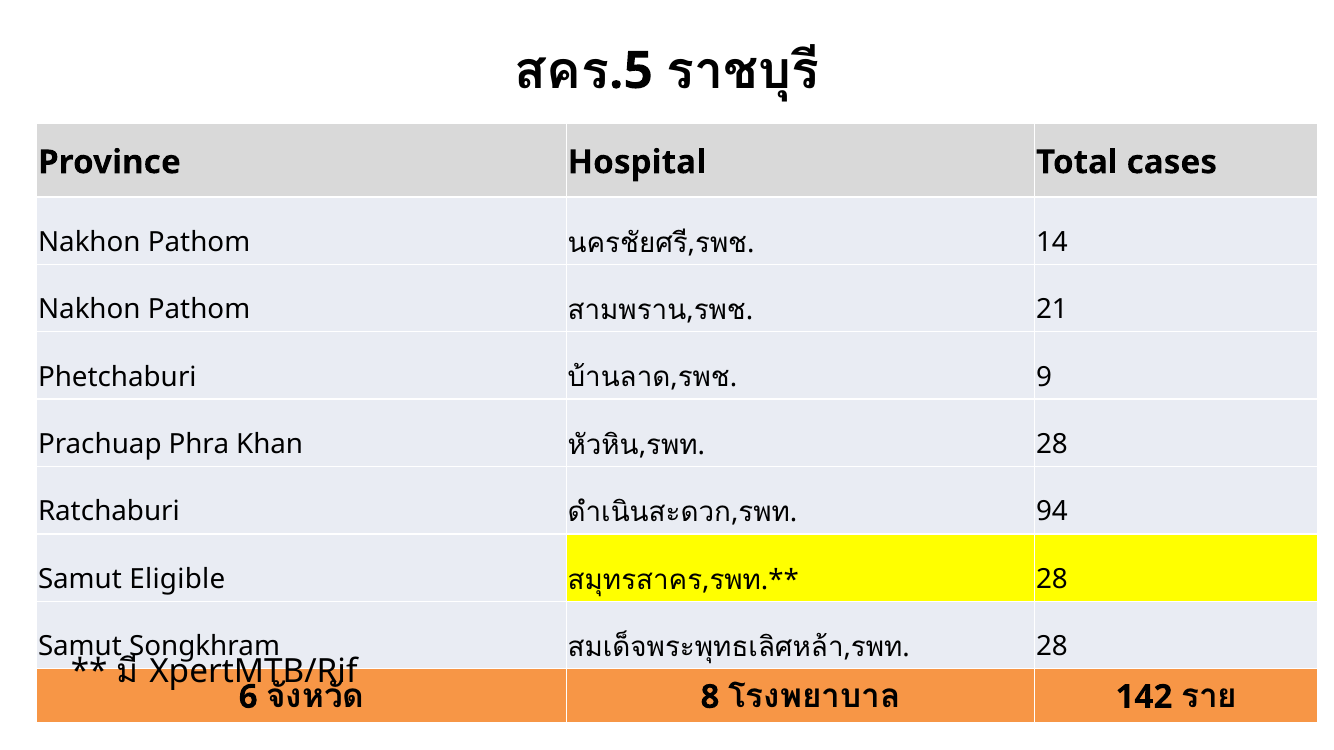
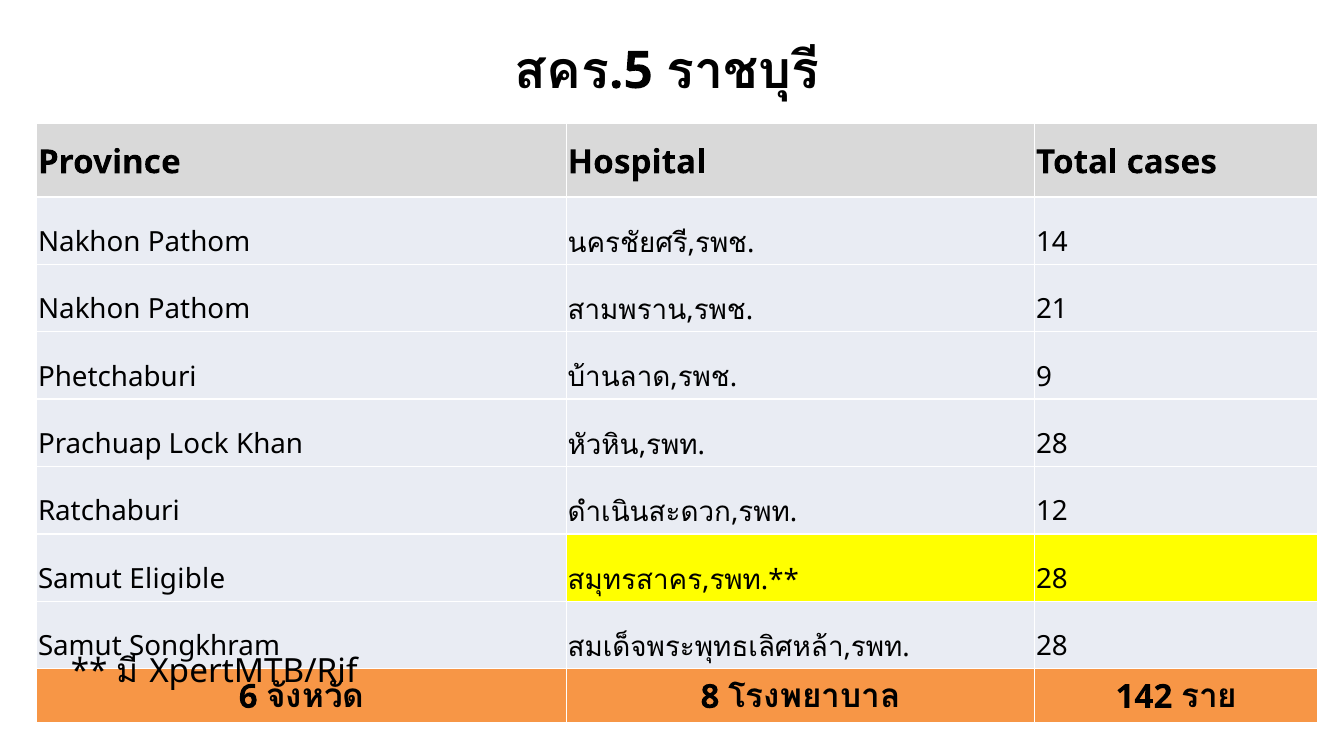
Phra: Phra -> Lock
94: 94 -> 12
